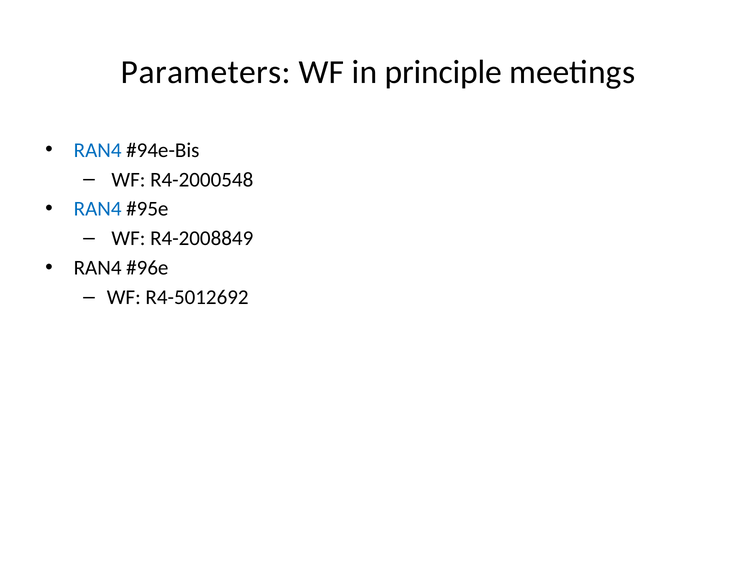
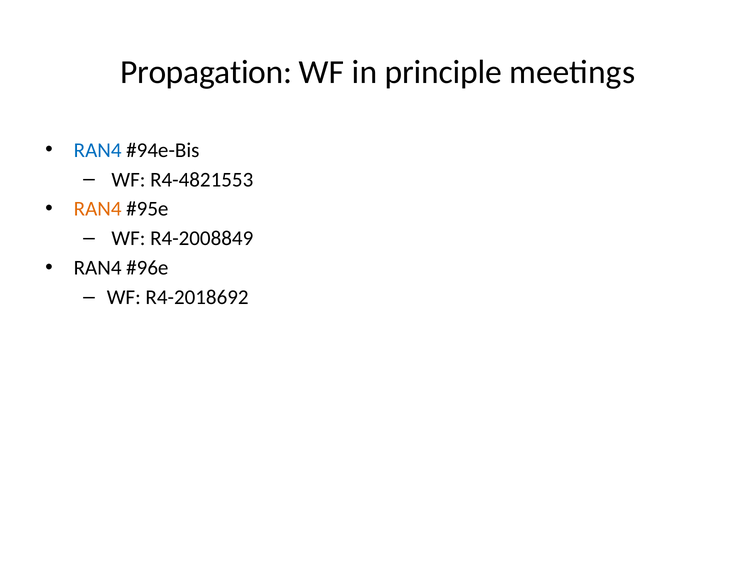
Parameters: Parameters -> Propagation
R4-2000548: R4-2000548 -> R4-4821553
RAN4 at (98, 209) colour: blue -> orange
R4-5012692: R4-5012692 -> R4-2018692
